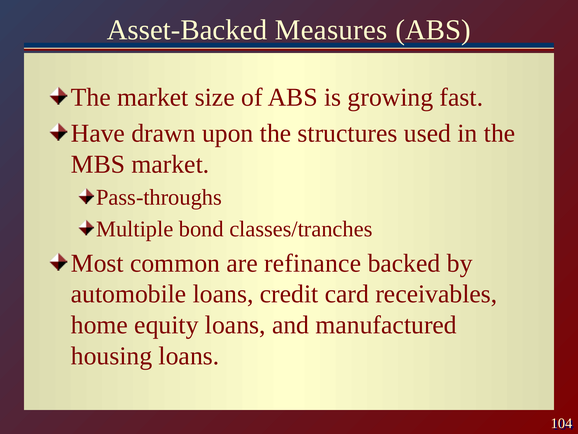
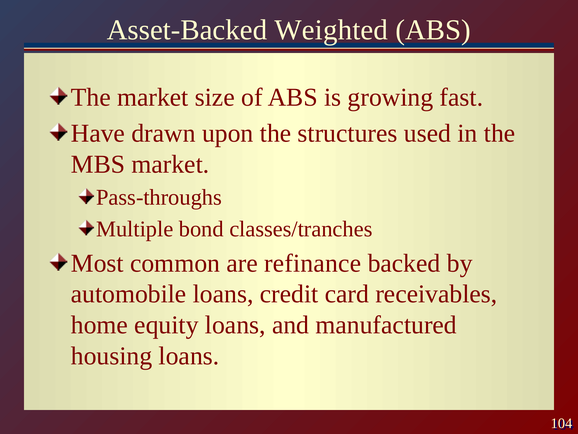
Measures: Measures -> Weighted
